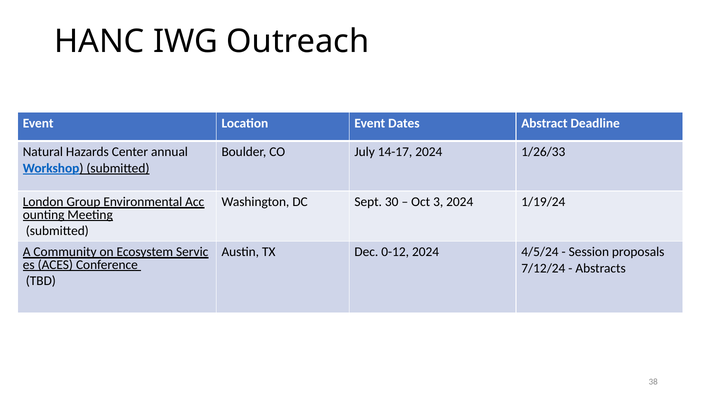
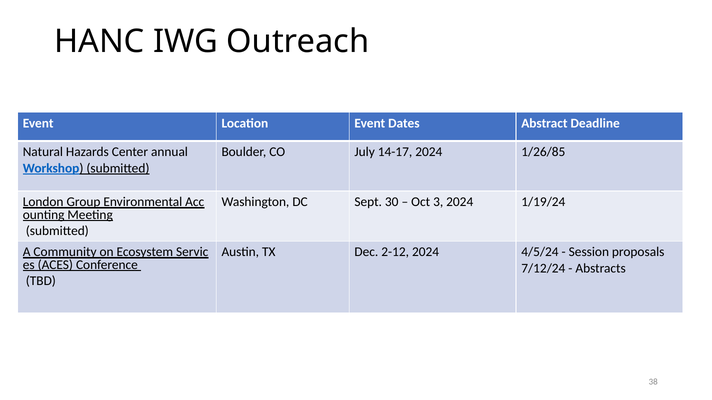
1/26/33: 1/26/33 -> 1/26/85
0-12: 0-12 -> 2-12
